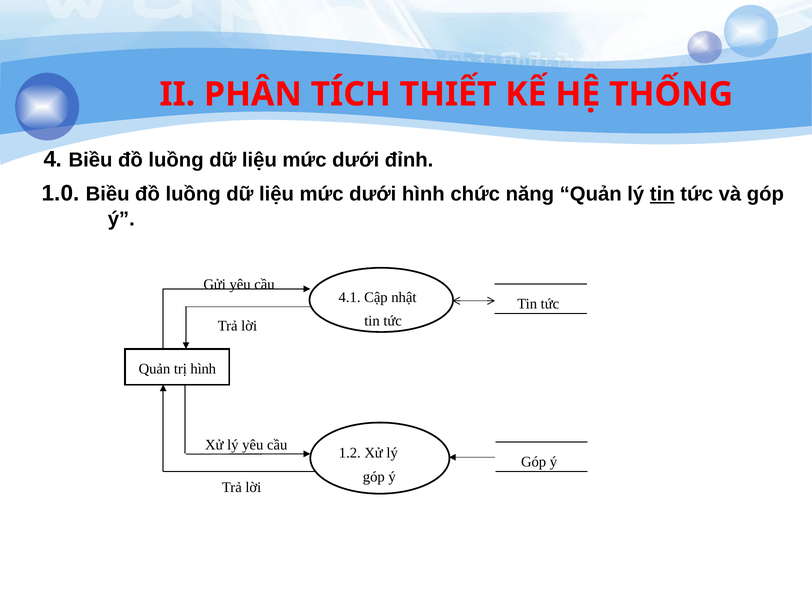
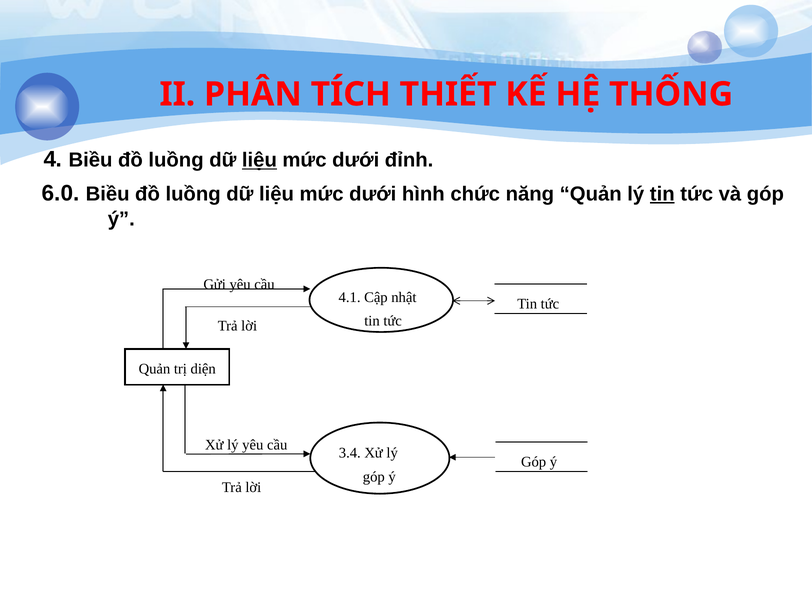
liệu at (259, 160) underline: none -> present
1.0: 1.0 -> 6.0
trị hình: hình -> diện
1.2: 1.2 -> 3.4
